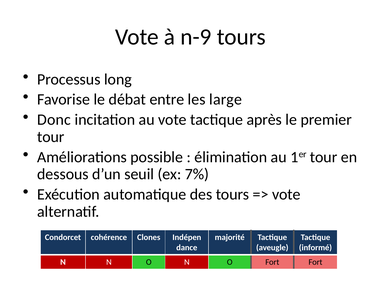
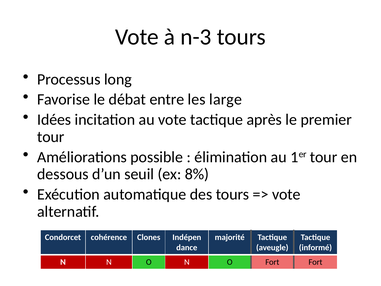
n-9: n-9 -> n-3
Donc: Donc -> Idées
7%: 7% -> 8%
